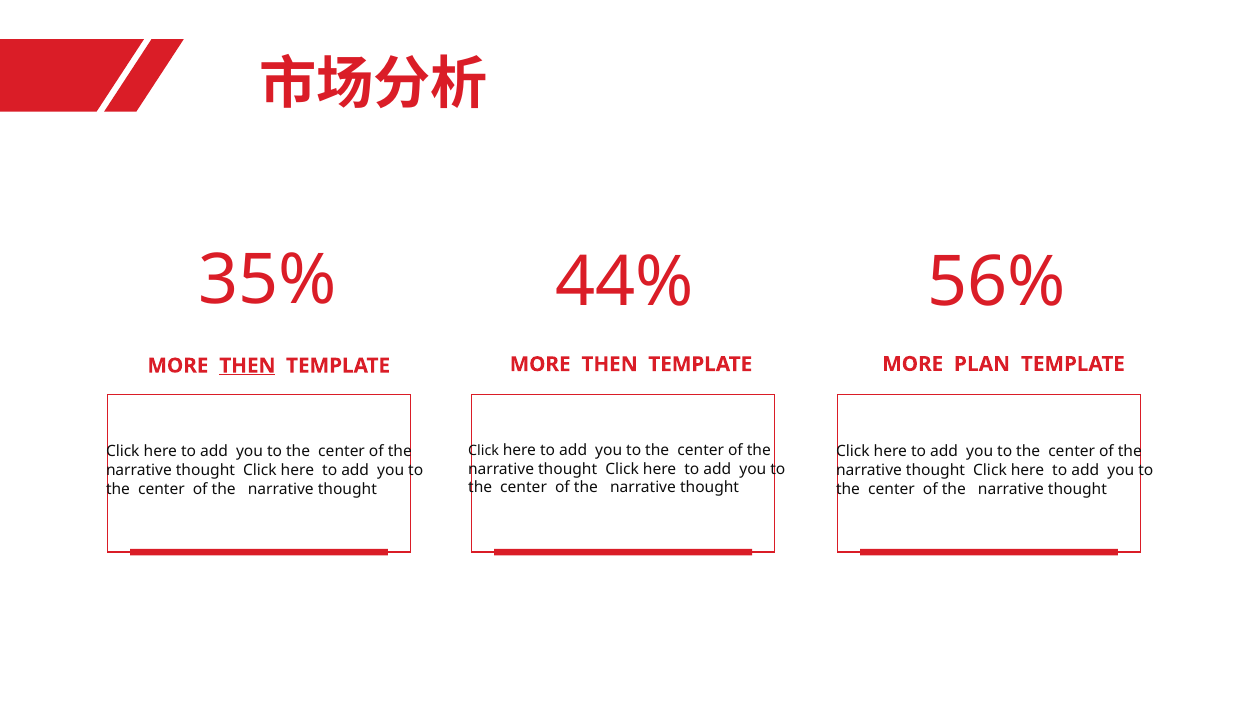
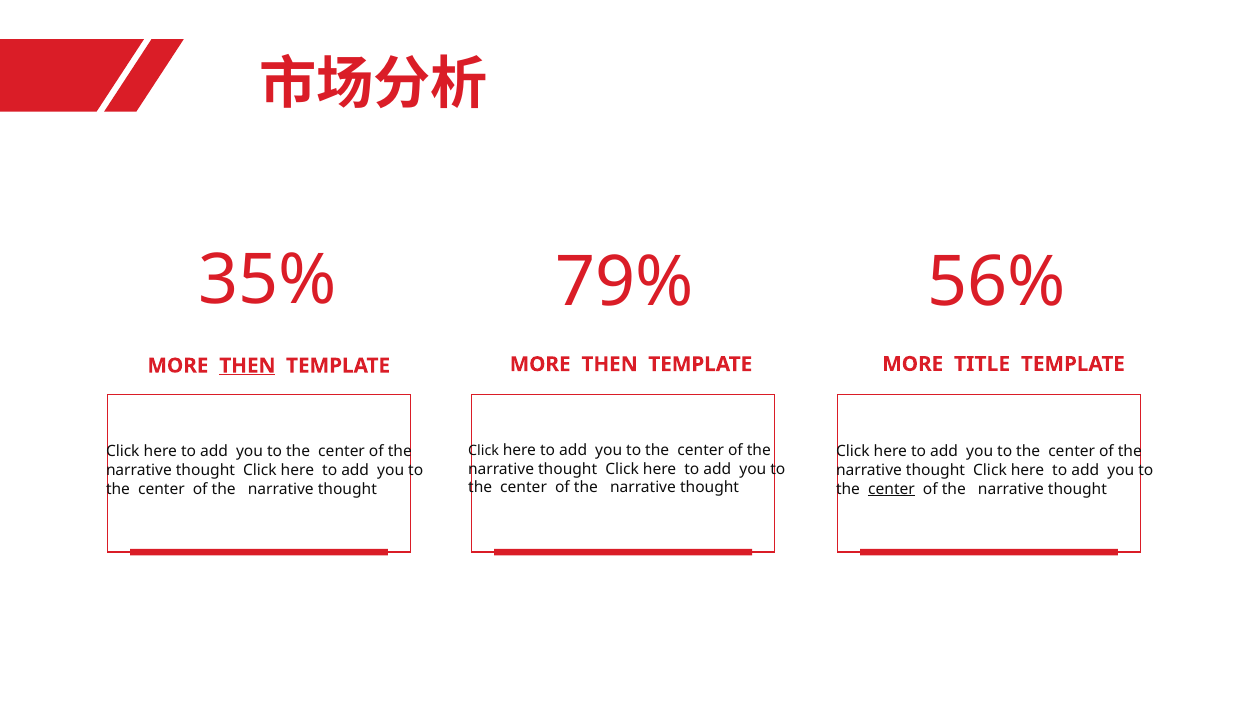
44%: 44% -> 79%
PLAN: PLAN -> TITLE
center at (892, 489) underline: none -> present
